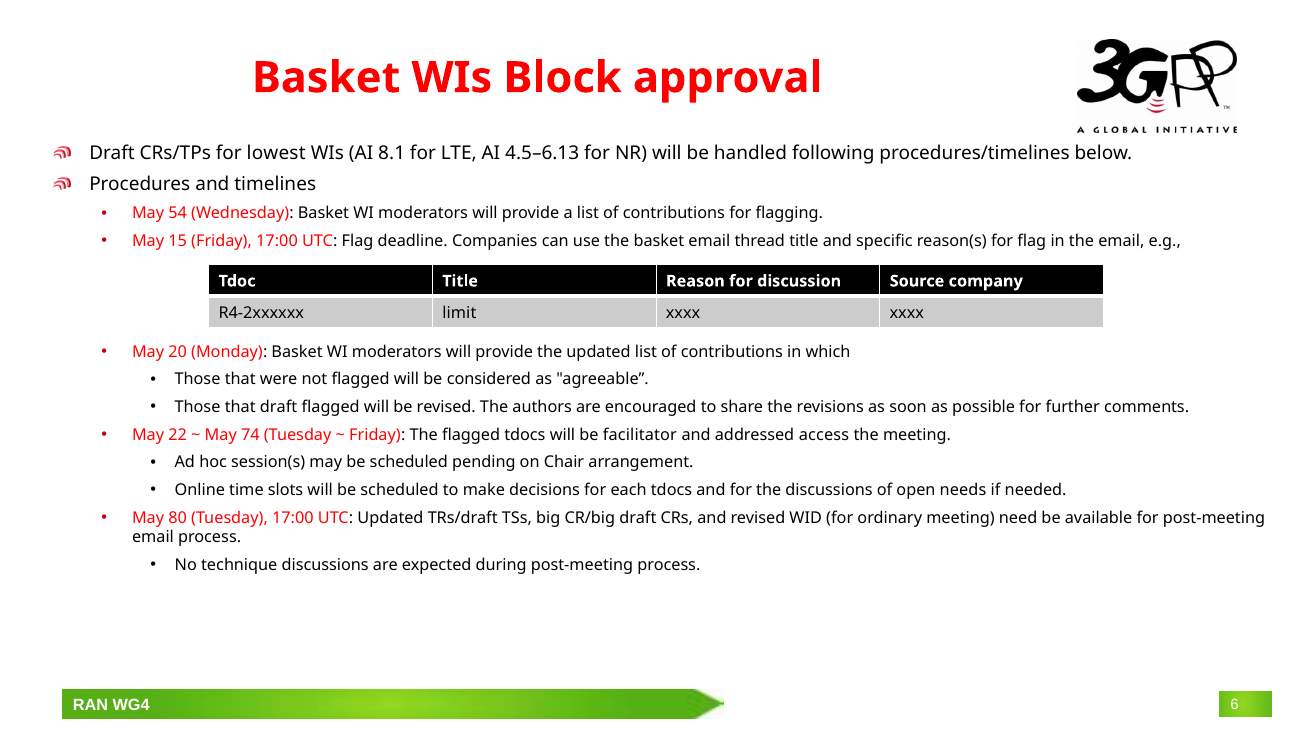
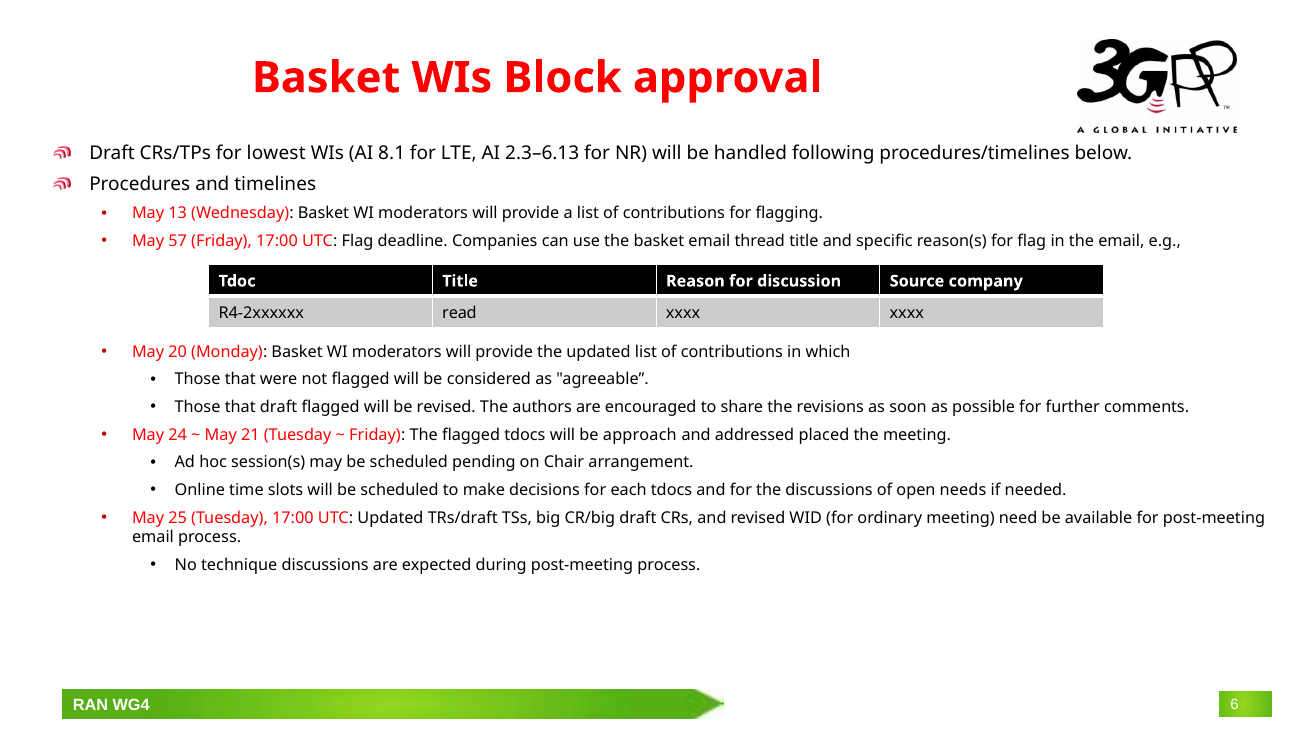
4.5–6.13: 4.5–6.13 -> 2.3–6.13
54: 54 -> 13
15: 15 -> 57
limit: limit -> read
22: 22 -> 24
74: 74 -> 21
facilitator: facilitator -> approach
access: access -> placed
80: 80 -> 25
